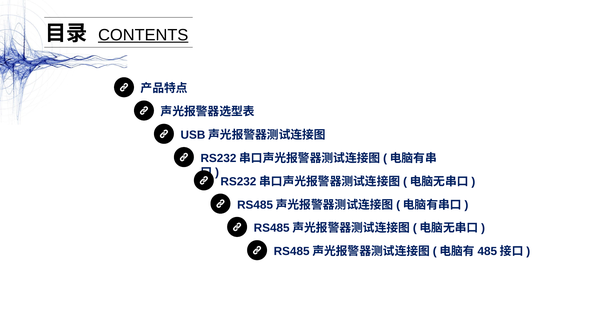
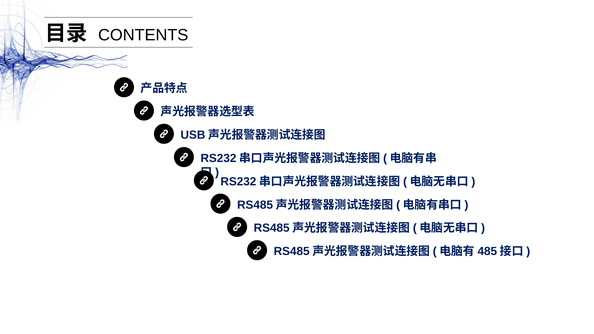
CONTENTS underline: present -> none
